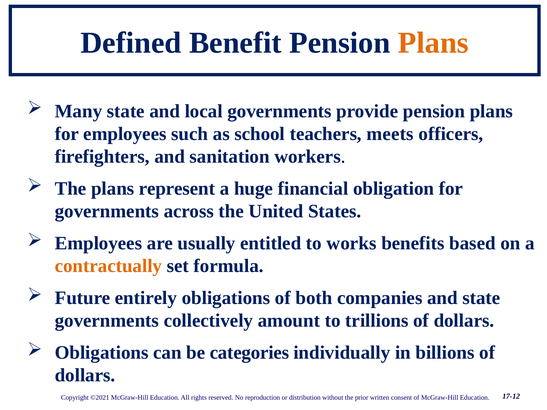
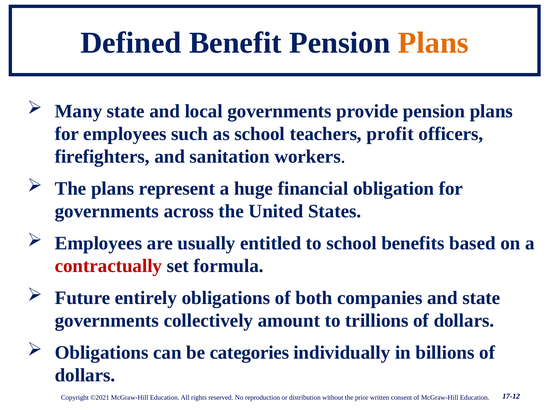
meets: meets -> profit
to works: works -> school
contractually colour: orange -> red
